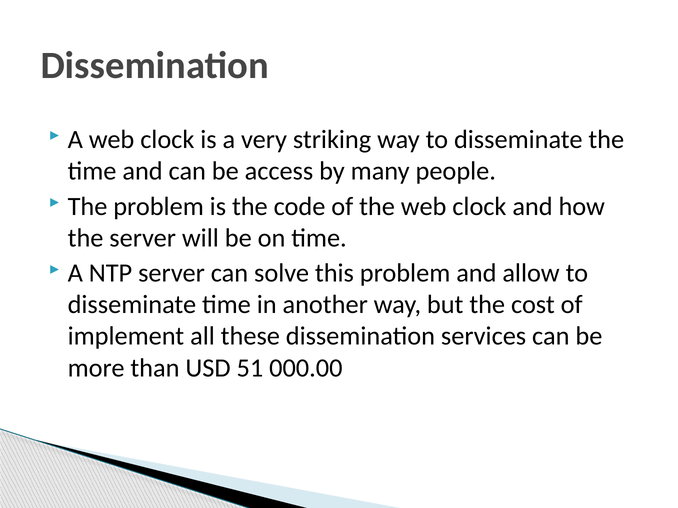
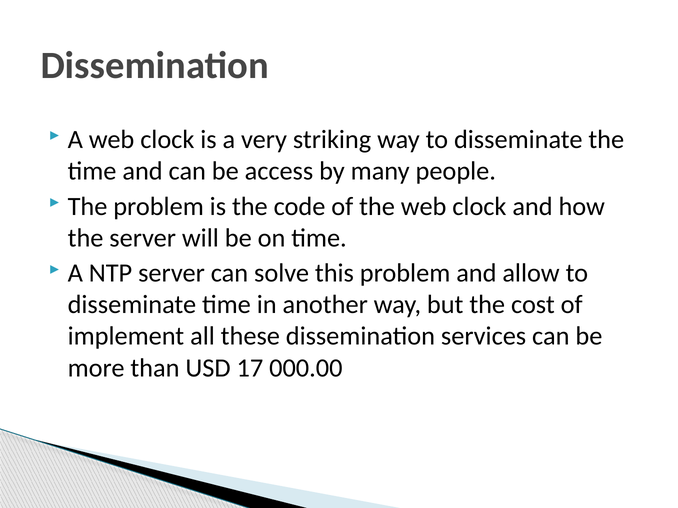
51: 51 -> 17
